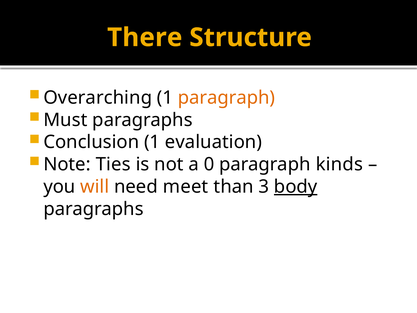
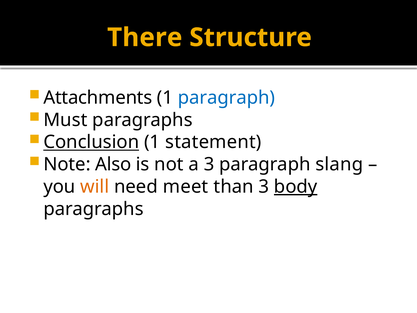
Overarching: Overarching -> Attachments
paragraph at (227, 98) colour: orange -> blue
Conclusion underline: none -> present
evaluation: evaluation -> statement
Ties: Ties -> Also
a 0: 0 -> 3
kinds: kinds -> slang
